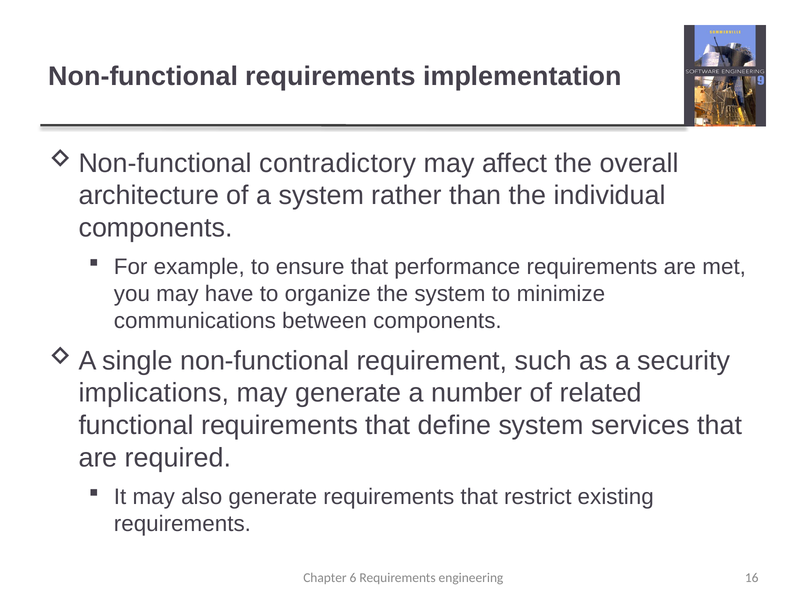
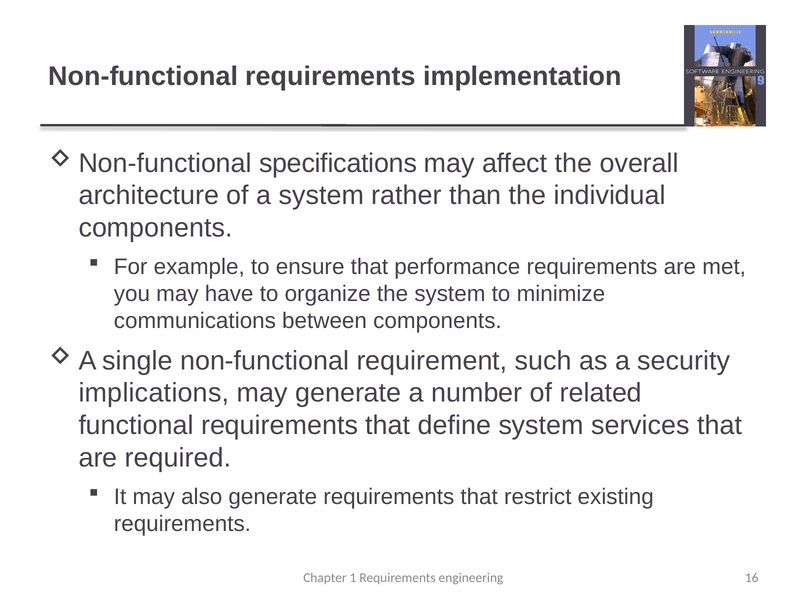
contradictory: contradictory -> specifications
6: 6 -> 1
